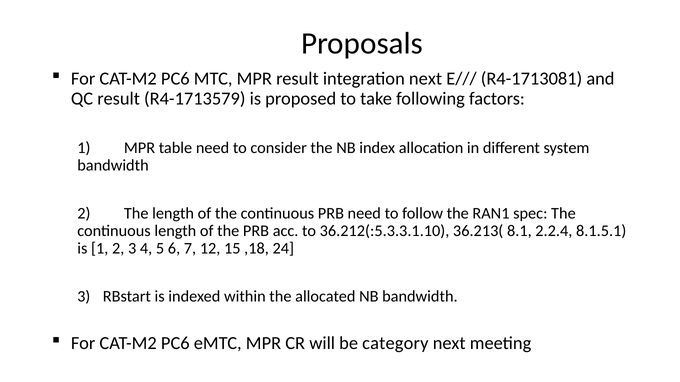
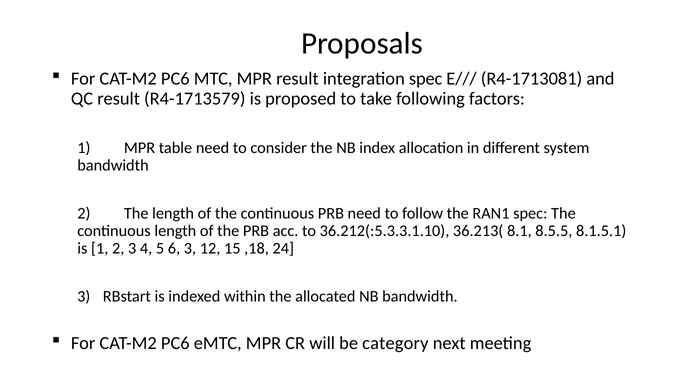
integration next: next -> spec
2.2.4: 2.2.4 -> 8.5.5
6 7: 7 -> 3
